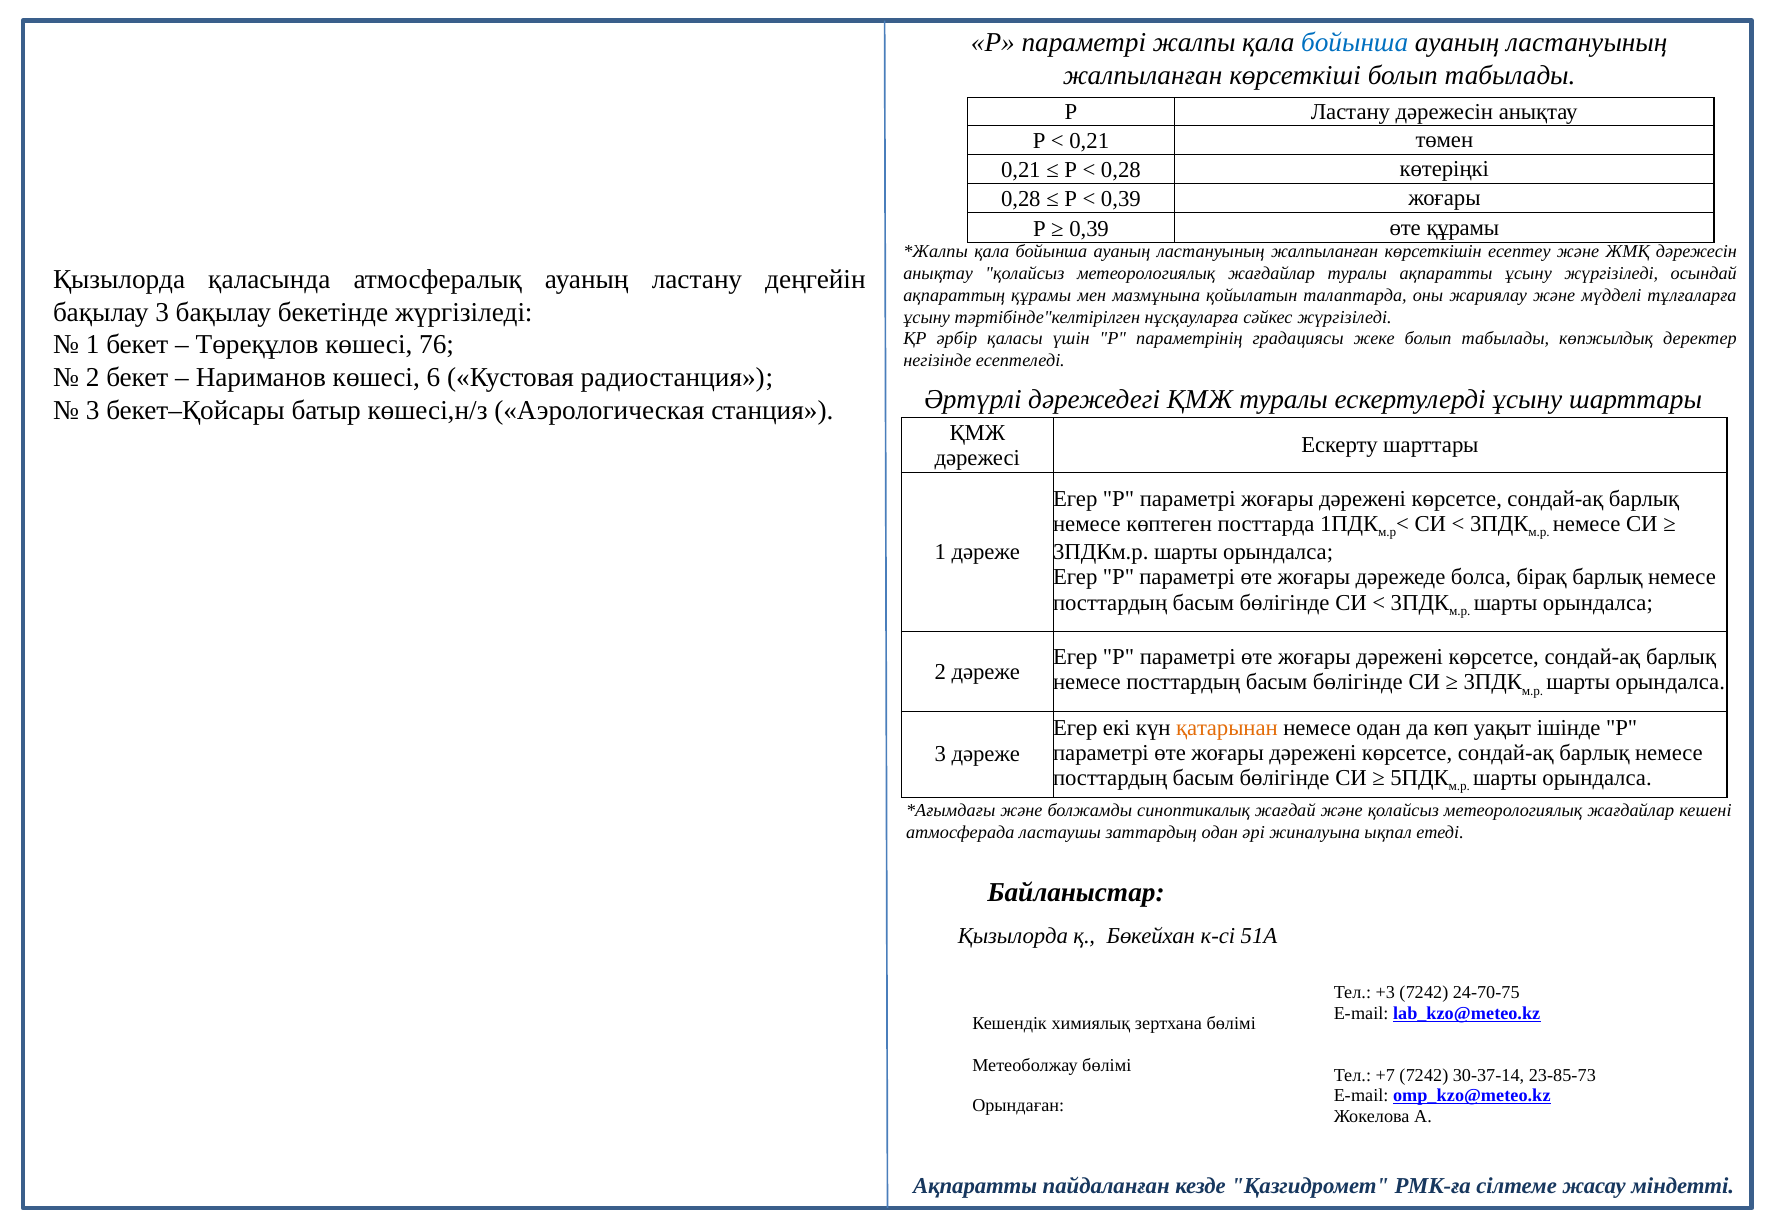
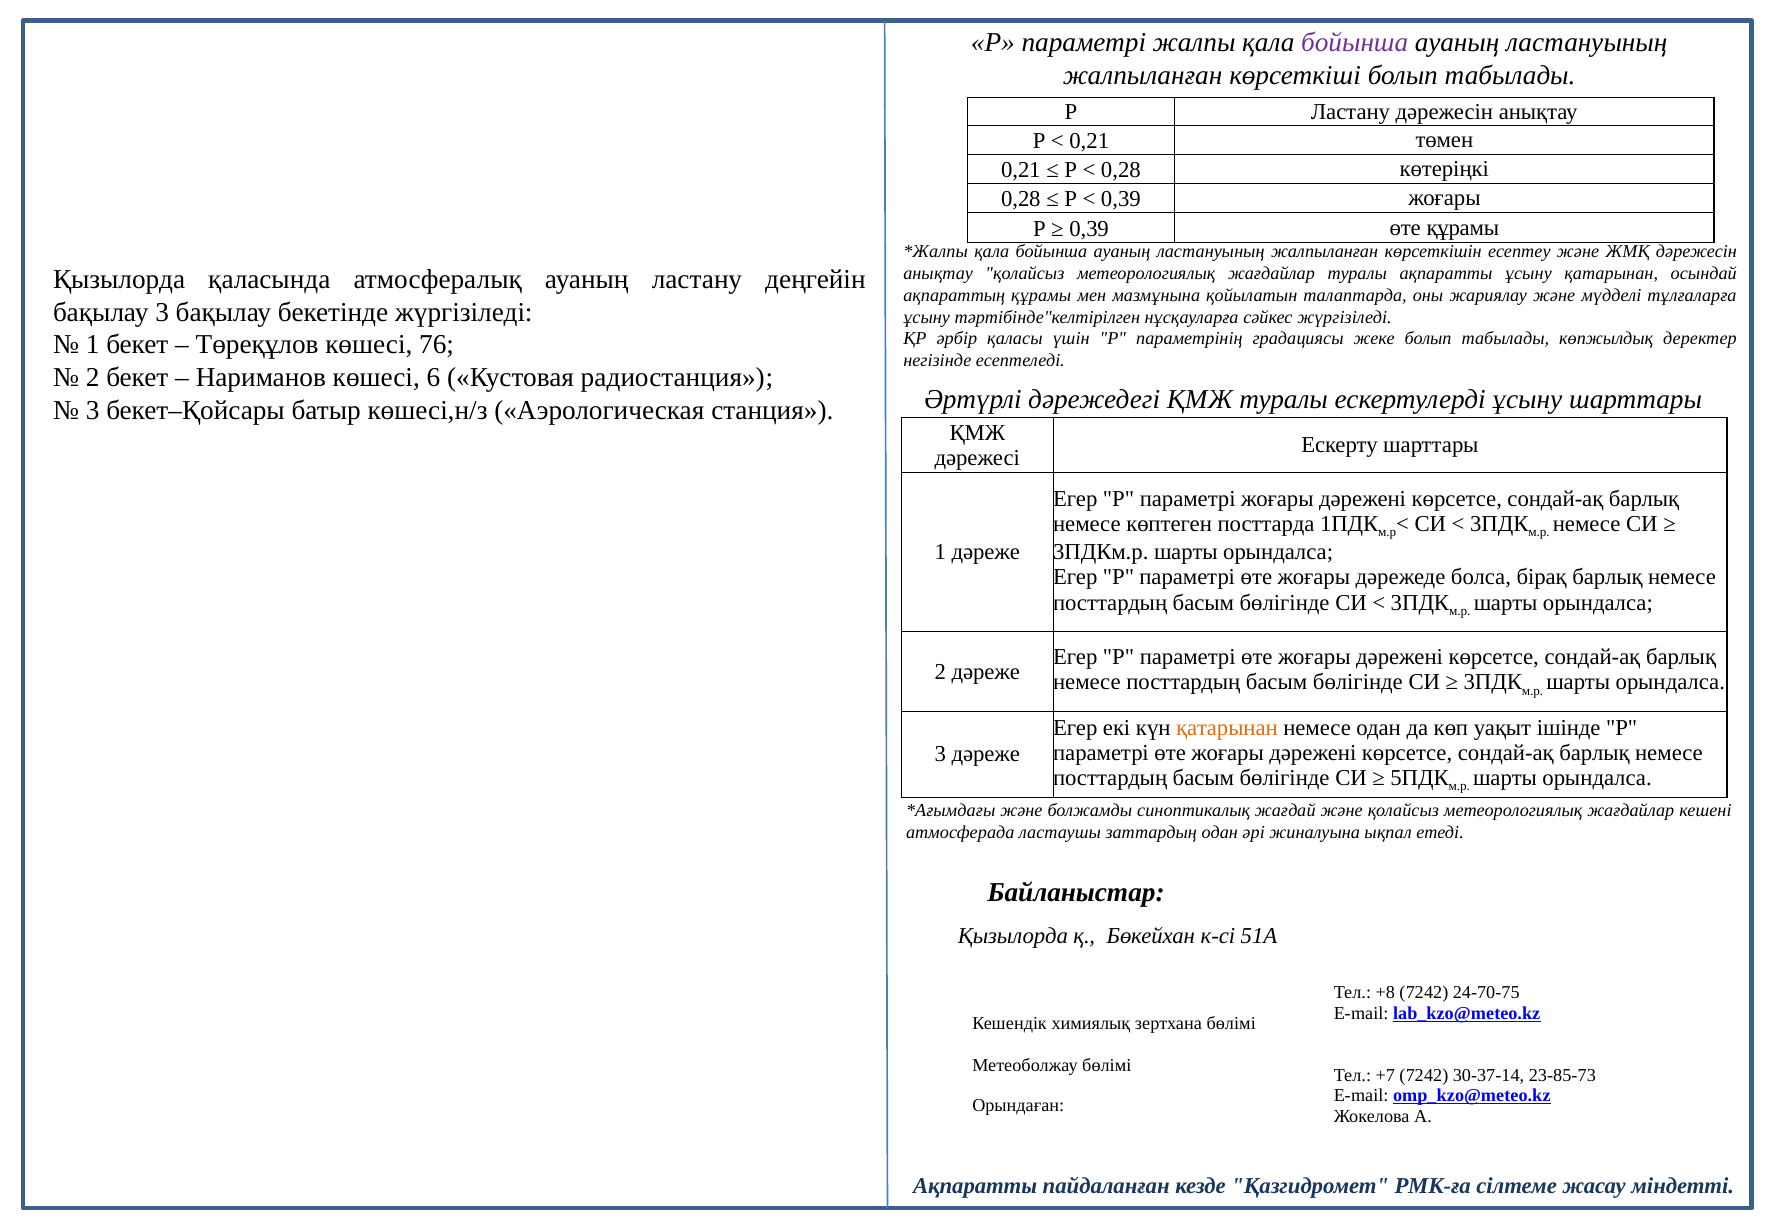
бойынша at (1355, 43) colour: blue -> purple
ұсыну жүргізіледі: жүргізіледі -> қатарынан
+3: +3 -> +8
